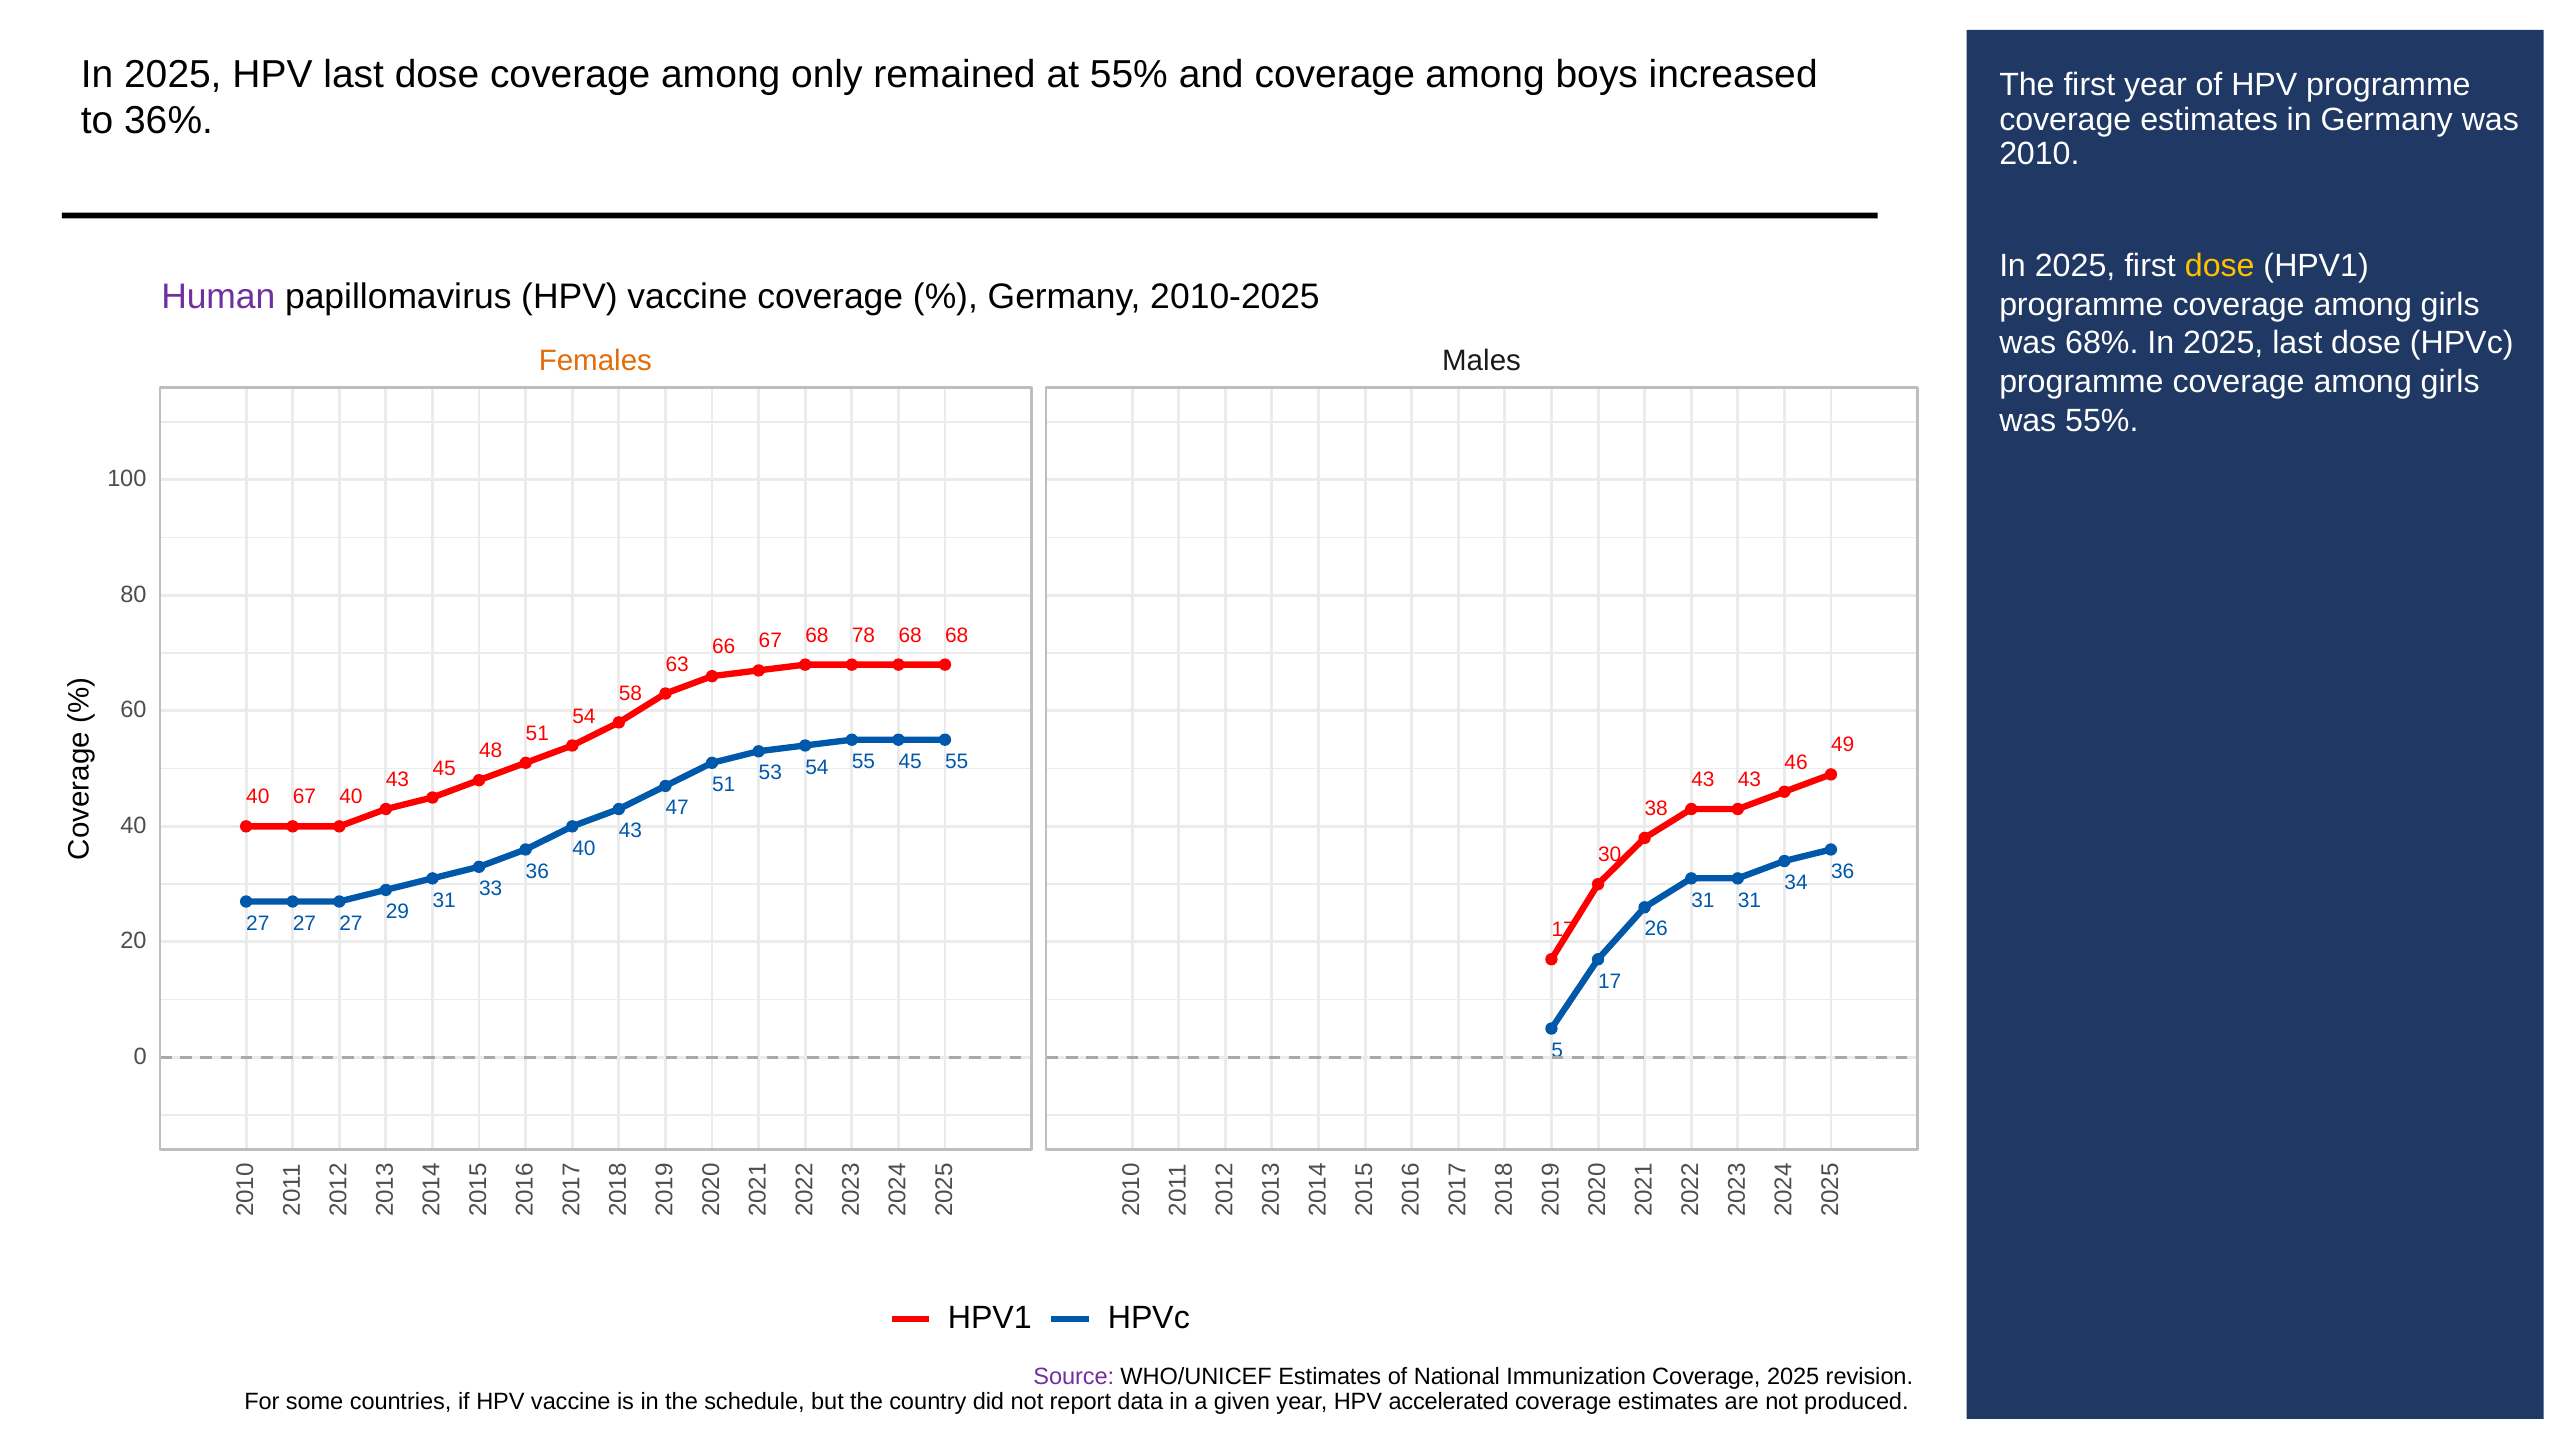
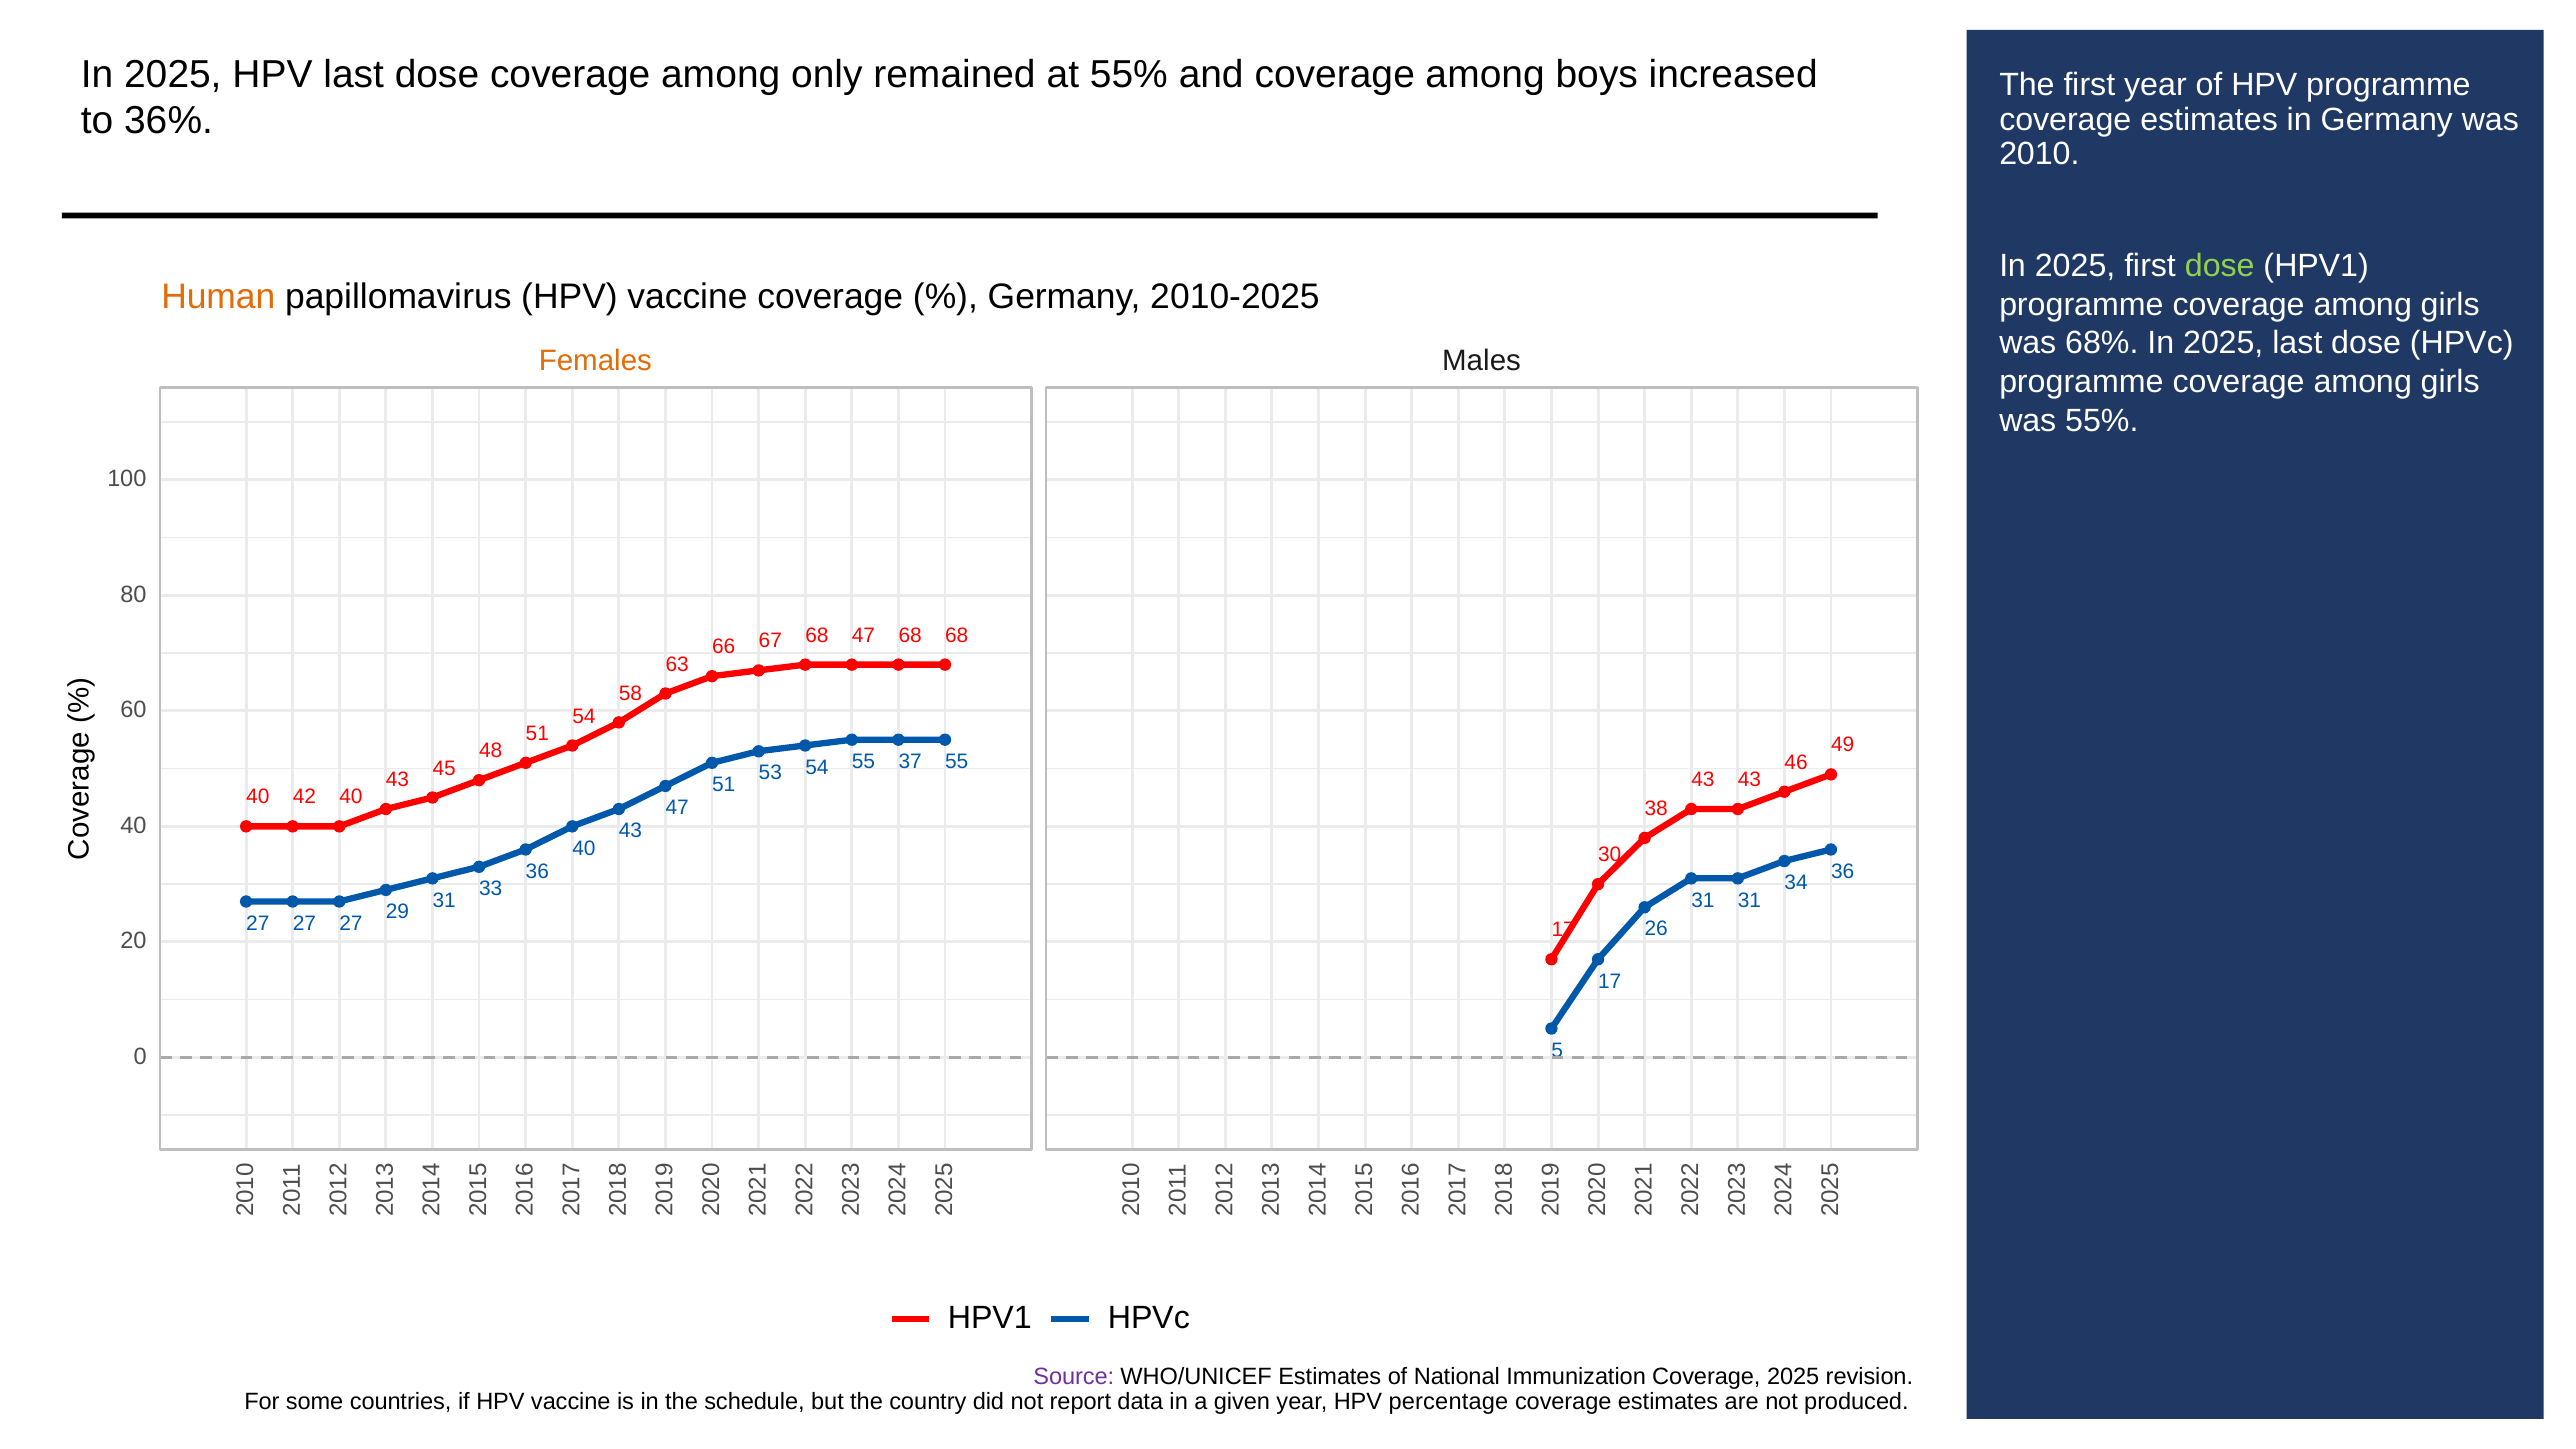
dose at (2220, 266) colour: yellow -> light green
Human colour: purple -> orange
68 78: 78 -> 47
55 45: 45 -> 37
40 67: 67 -> 42
accelerated: accelerated -> percentage
